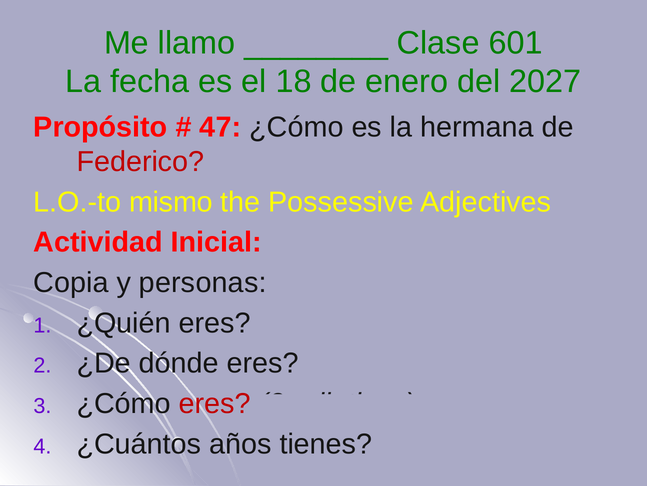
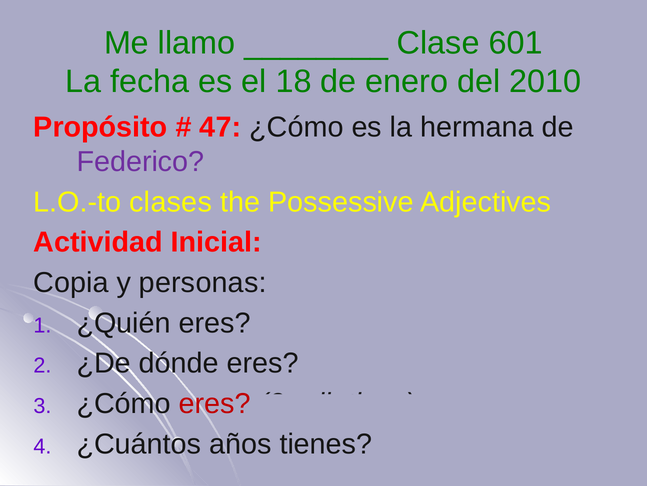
2027: 2027 -> 2010
Federico colour: red -> purple
mismo: mismo -> clases
